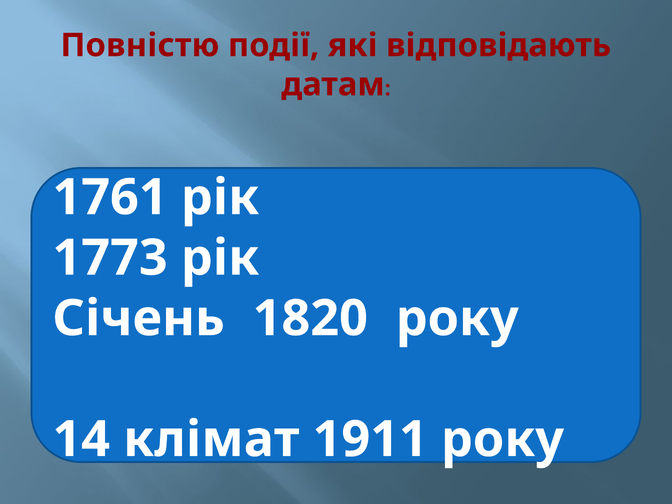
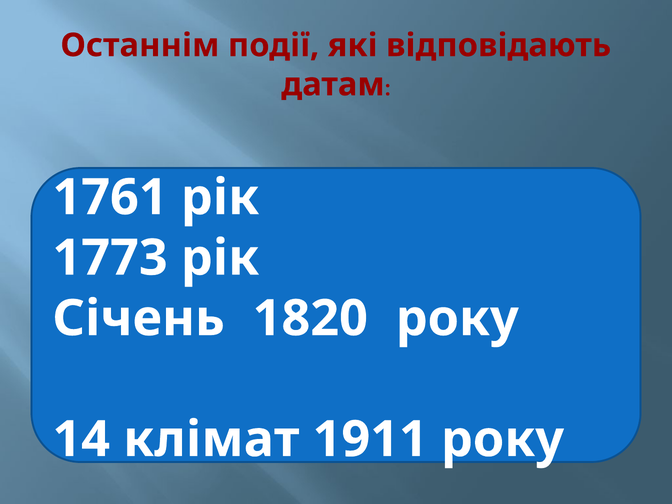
Повністю: Повністю -> Останнім
